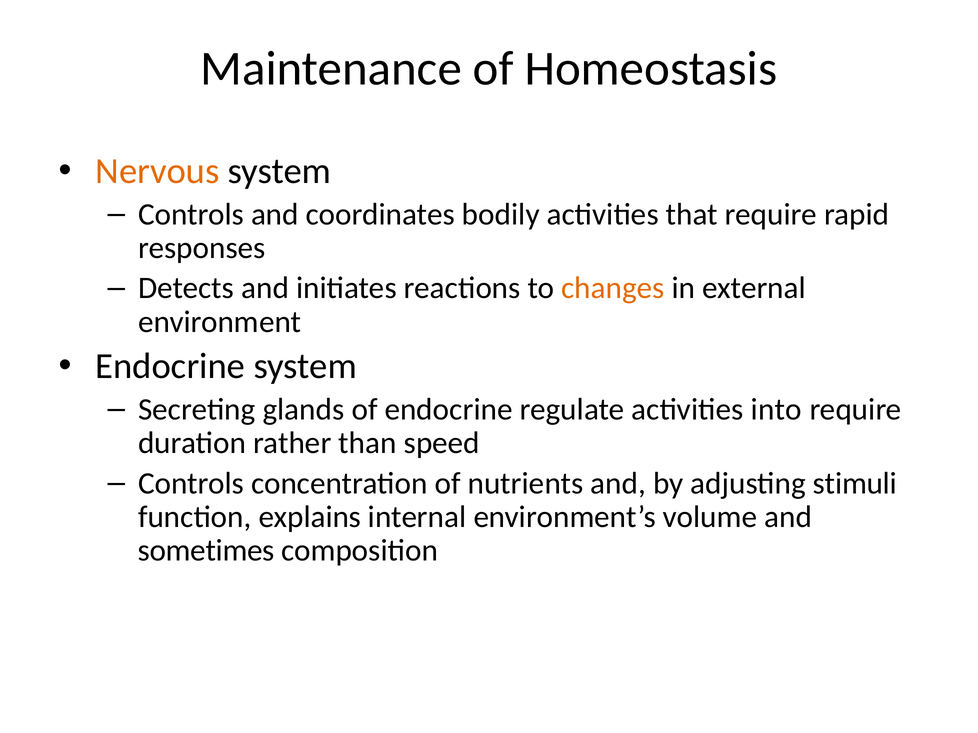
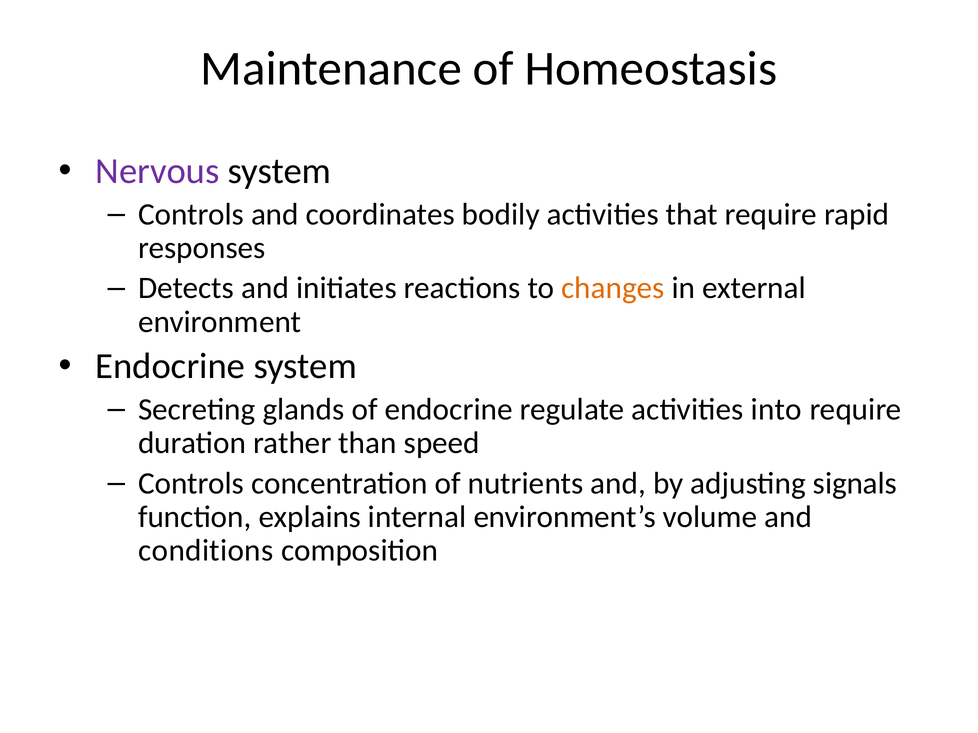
Nervous colour: orange -> purple
stimuli: stimuli -> signals
sometimes: sometimes -> conditions
